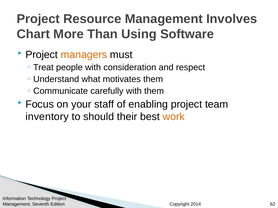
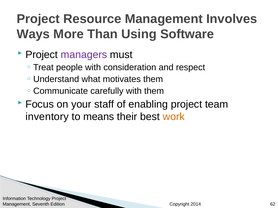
Chart: Chart -> Ways
managers colour: orange -> purple
should: should -> means
